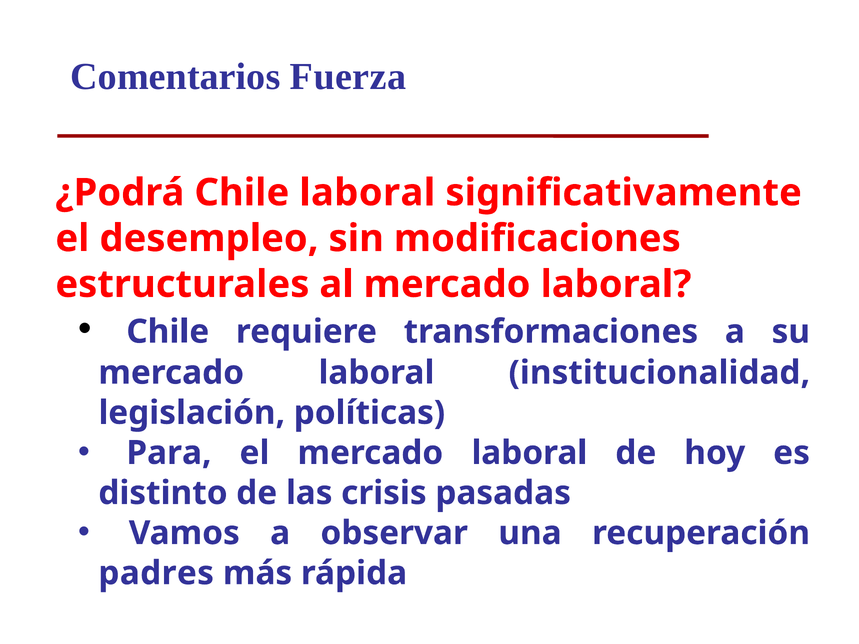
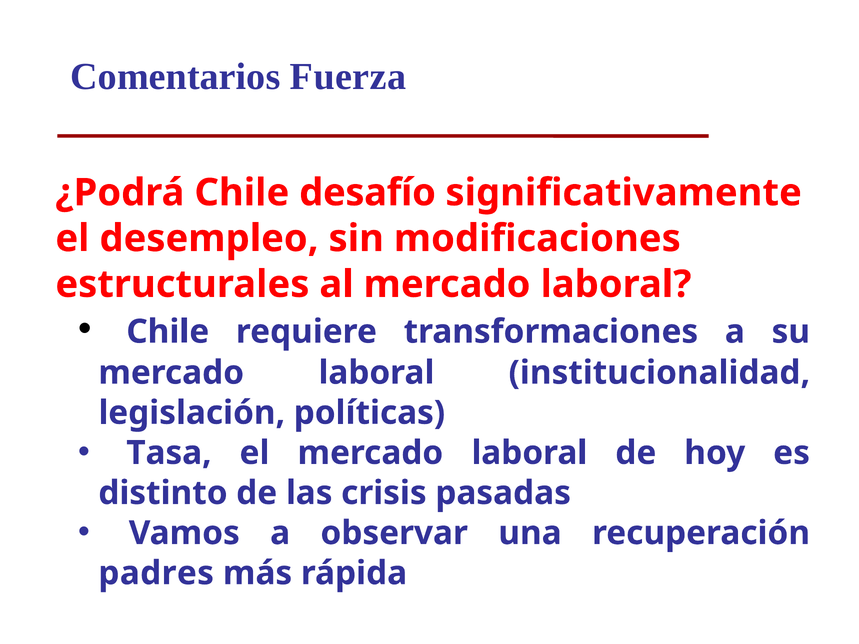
Chile laboral: laboral -> desafío
Para: Para -> Tasa
